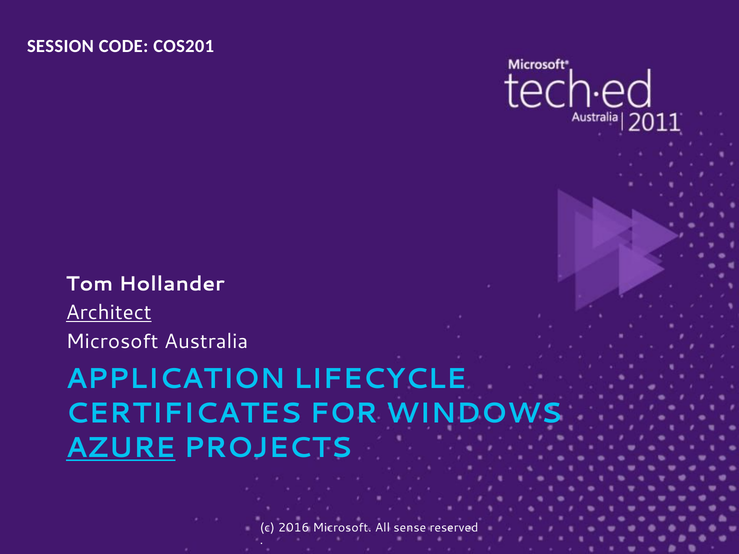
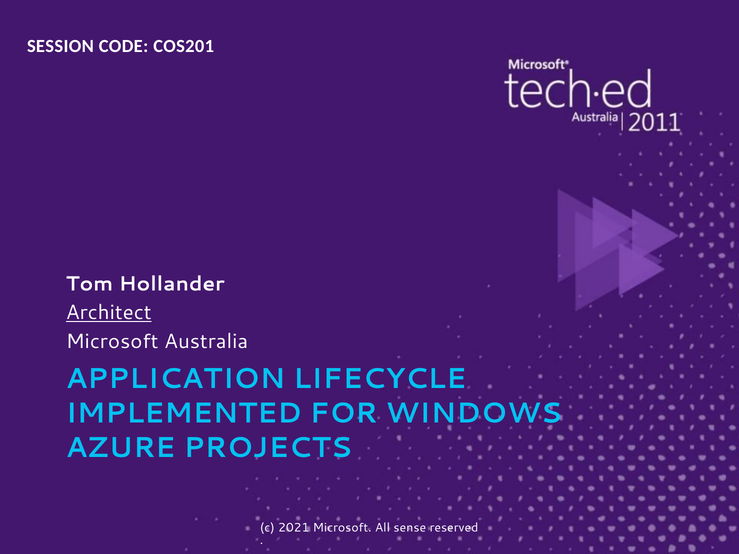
CERTIFICATES: CERTIFICATES -> IMPLEMENTED
AZURE underline: present -> none
2016: 2016 -> 2021
